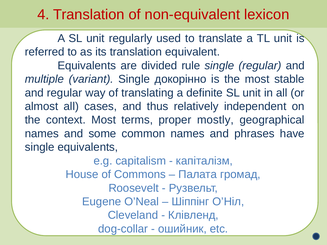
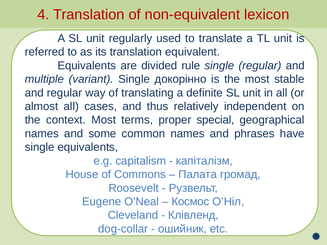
mostly: mostly -> special
Шіппінг: Шіппінг -> Космос
